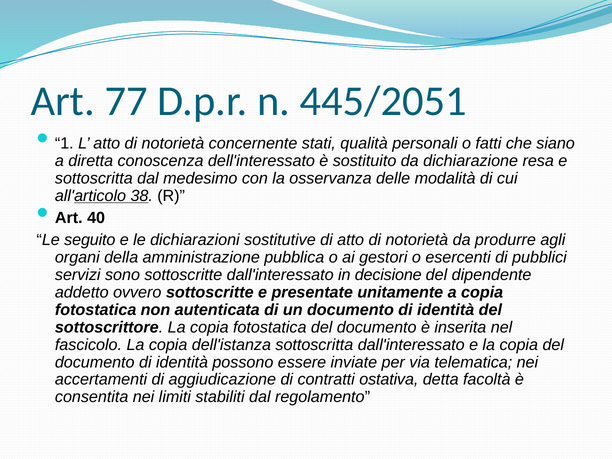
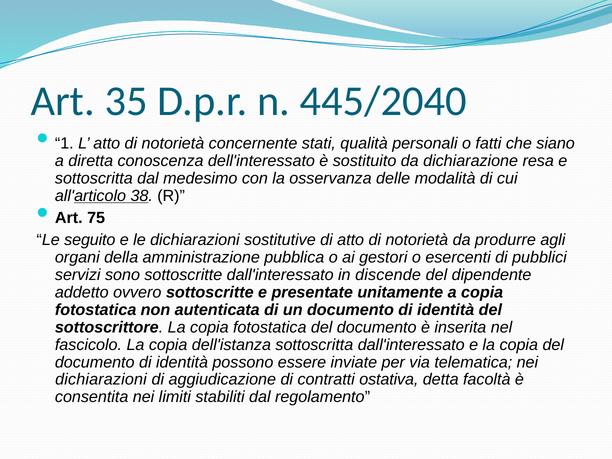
77: 77 -> 35
445/2051: 445/2051 -> 445/2040
40: 40 -> 75
decisione: decisione -> discende
accertamenti at (101, 380): accertamenti -> dichiarazioni
